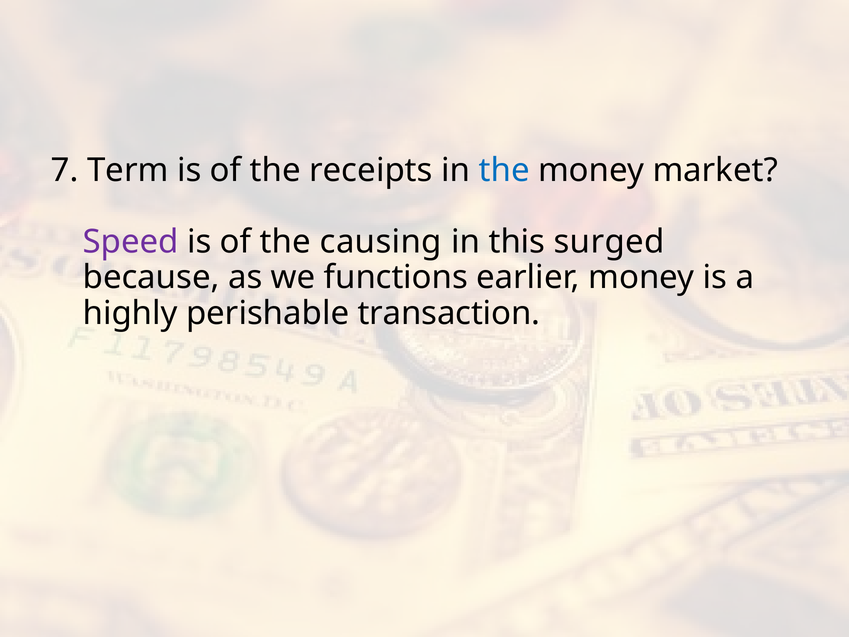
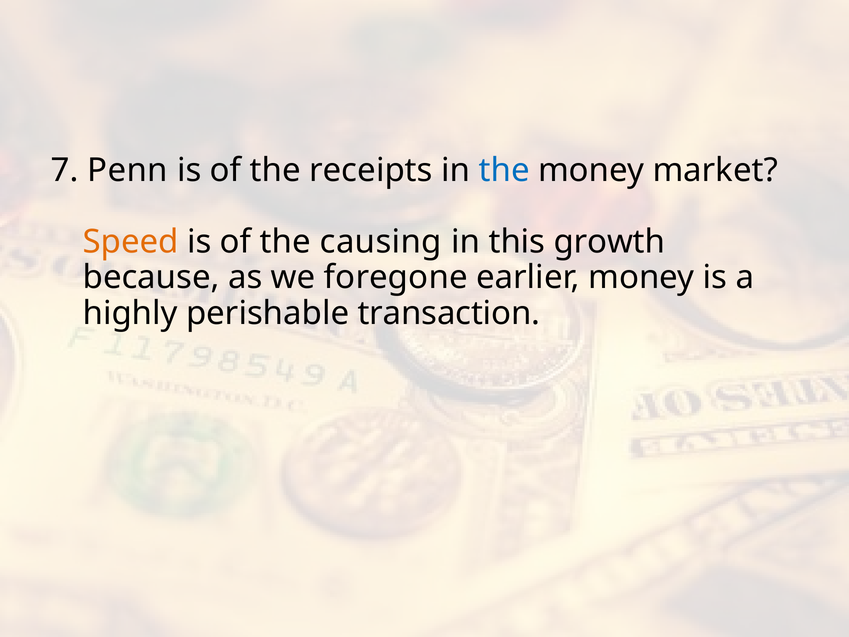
Term: Term -> Penn
Speed colour: purple -> orange
surged: surged -> growth
functions: functions -> foregone
